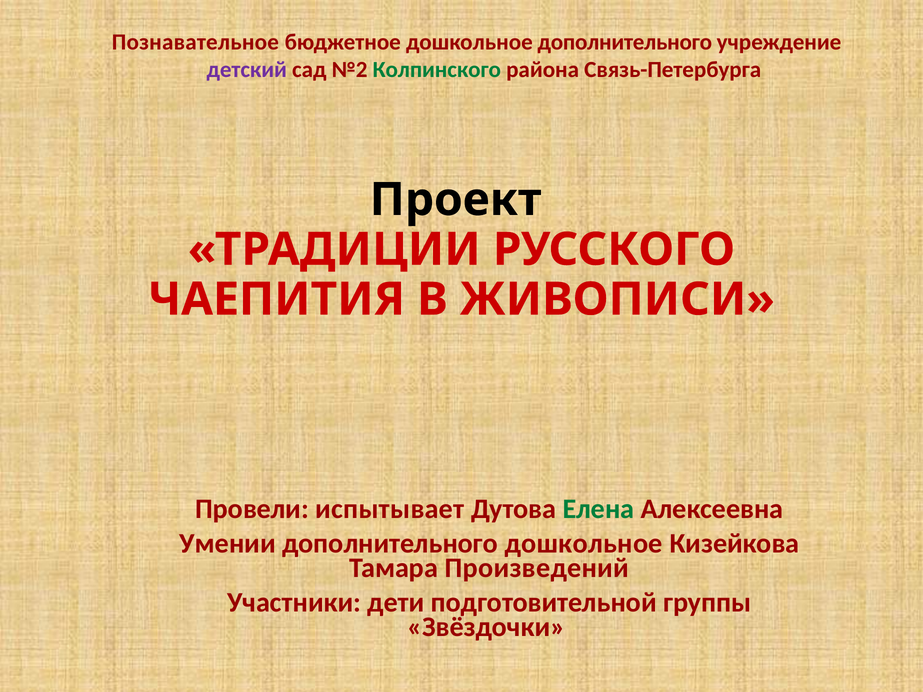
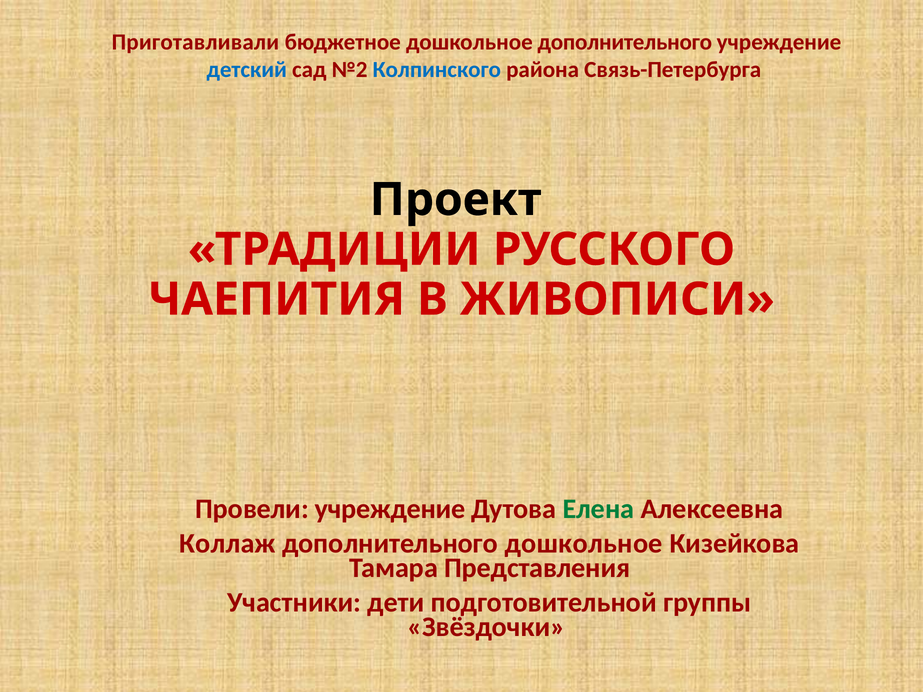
Познавательное: Познавательное -> Приготавливали
детский colour: purple -> blue
Колпинского colour: green -> blue
Провели испытывает: испытывает -> учреждение
Умении: Умении -> Коллаж
Произведений: Произведений -> Представления
